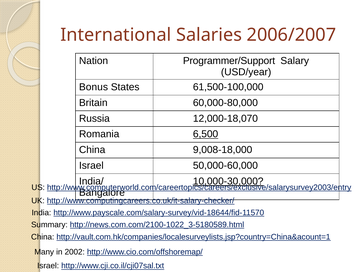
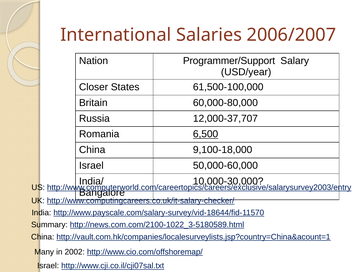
Bonus: Bonus -> Closer
12,000-18,070: 12,000-18,070 -> 12,000-37,707
9,008-18,000: 9,008-18,000 -> 9,100-18,000
10,000-30,000 underline: present -> none
